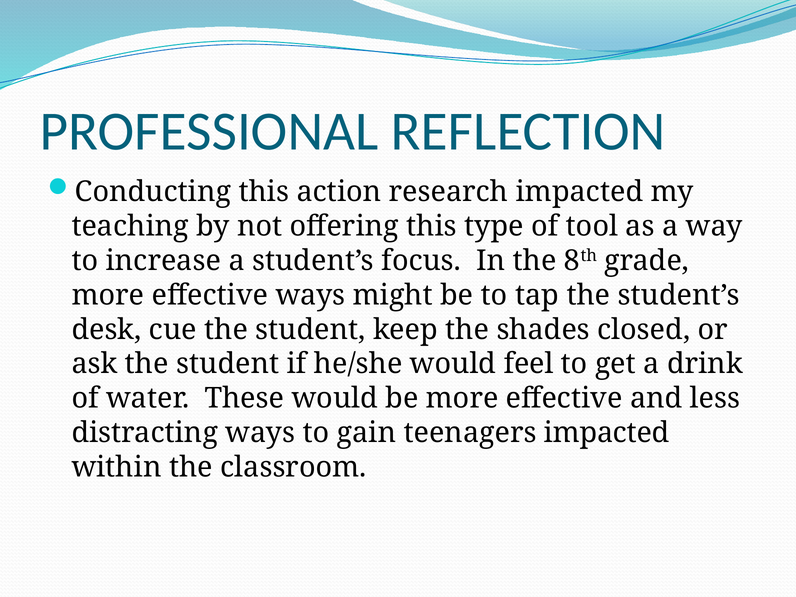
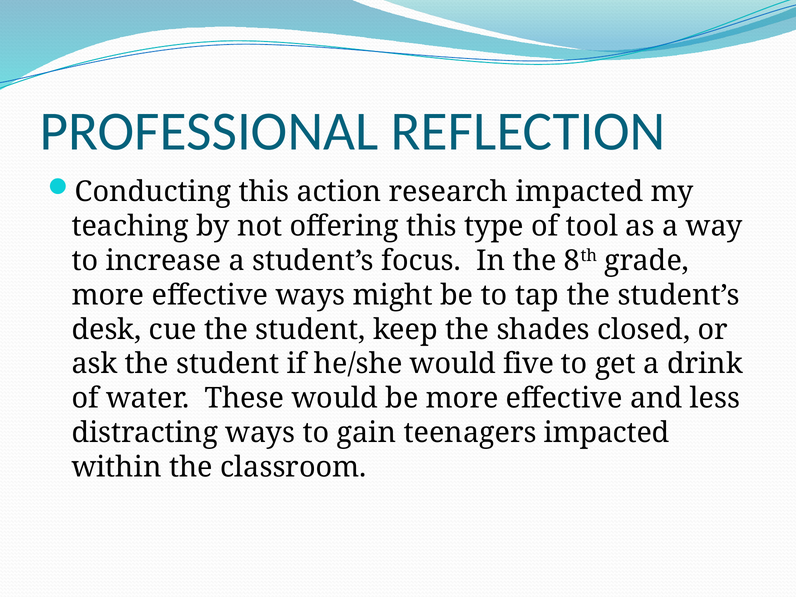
feel: feel -> five
